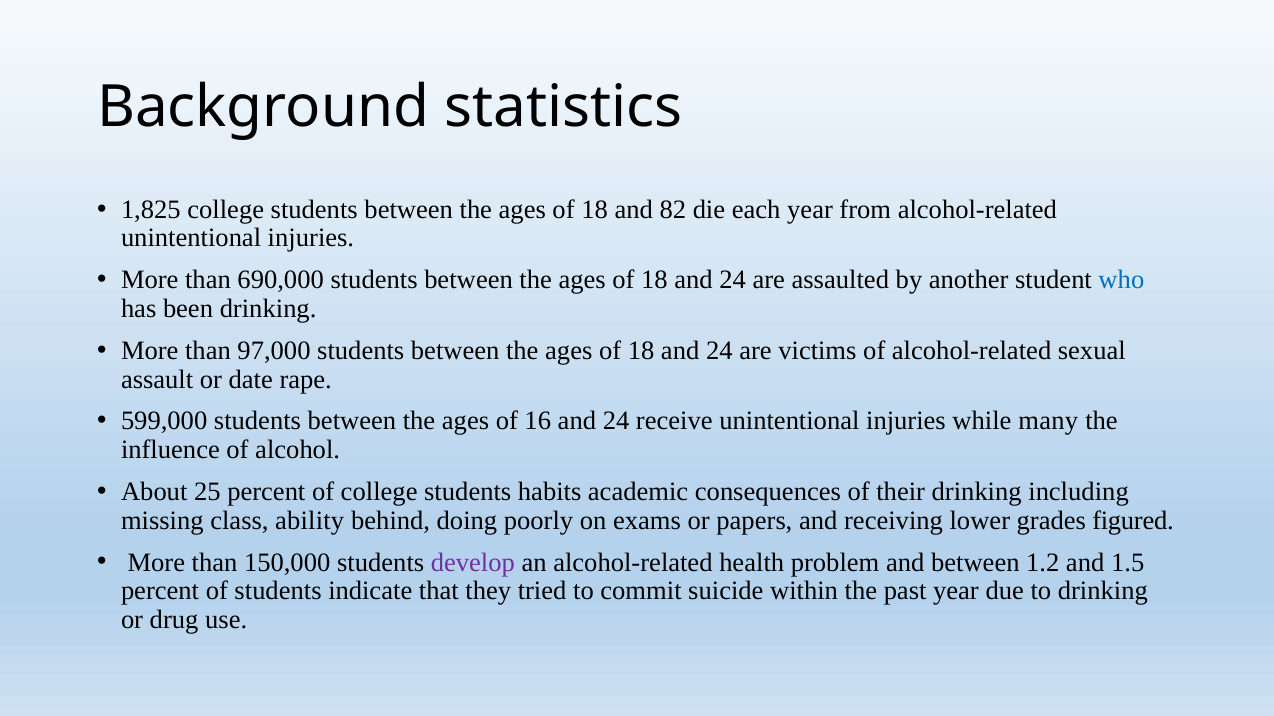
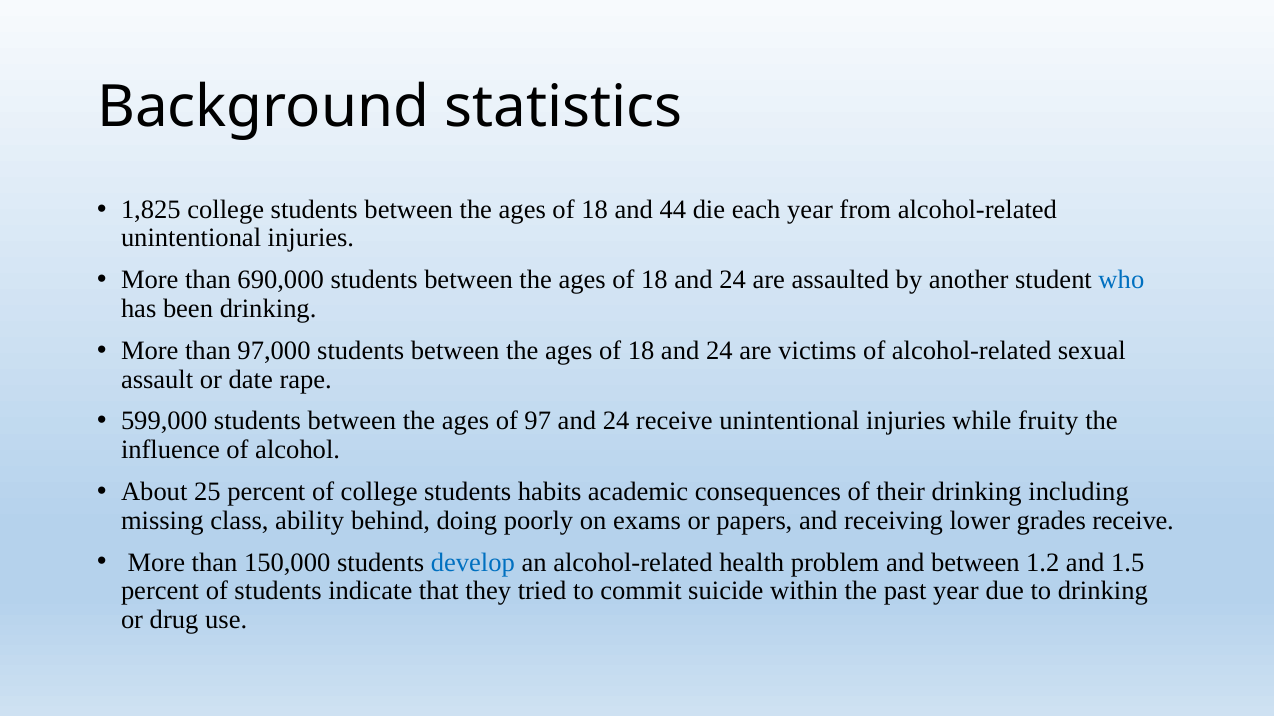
82: 82 -> 44
16: 16 -> 97
many: many -> fruity
grades figured: figured -> receive
develop colour: purple -> blue
